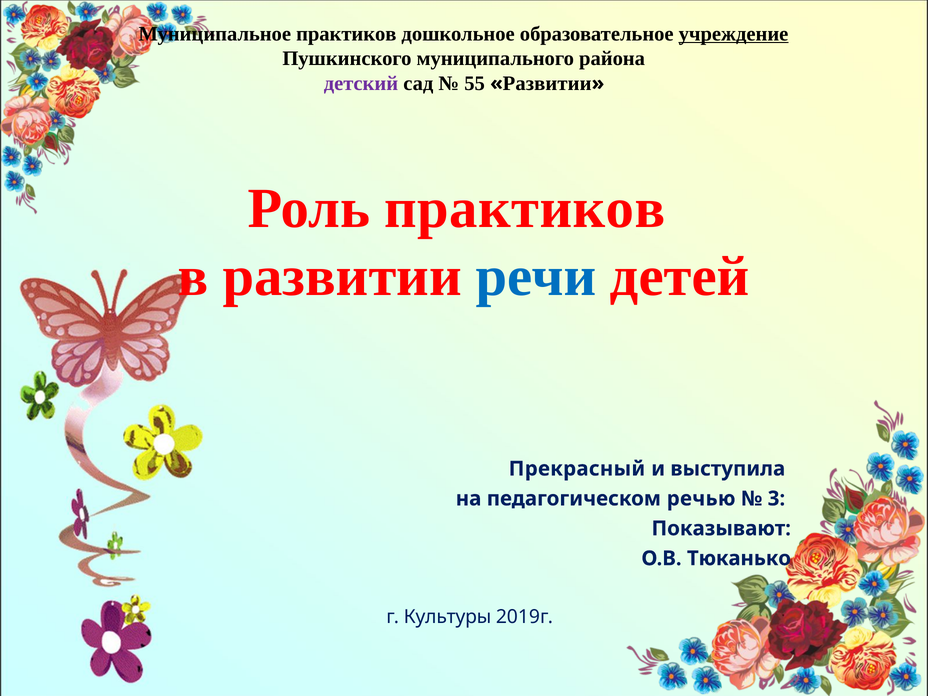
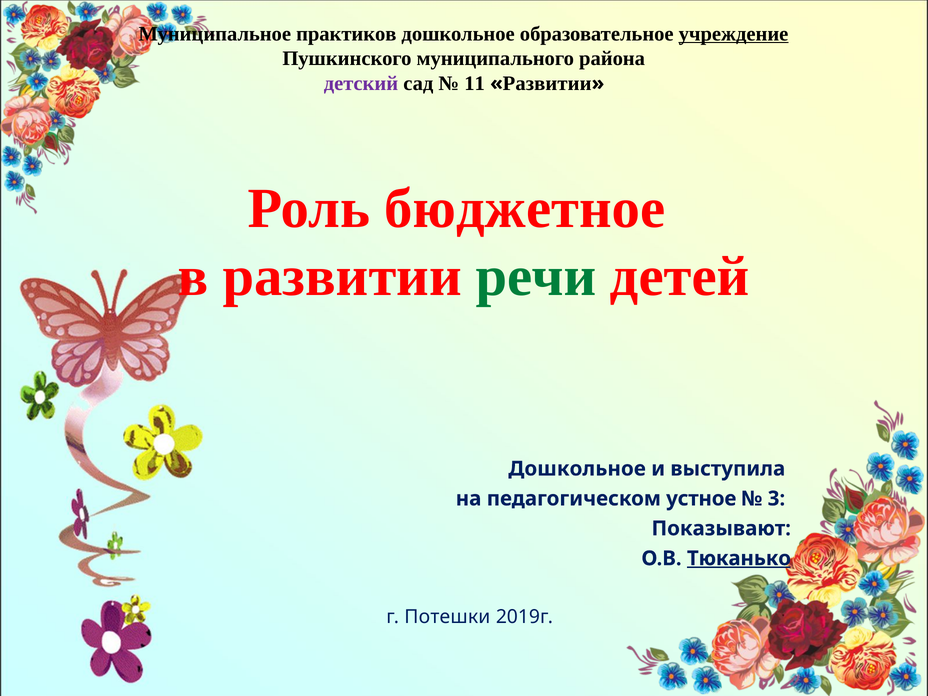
55: 55 -> 11
Роль практиков: практиков -> бюджетное
речи colour: blue -> green
Прекрасный at (577, 469): Прекрасный -> Дошкольное
речью: речью -> устное
Тюканько underline: none -> present
Культуры: Культуры -> Потешки
